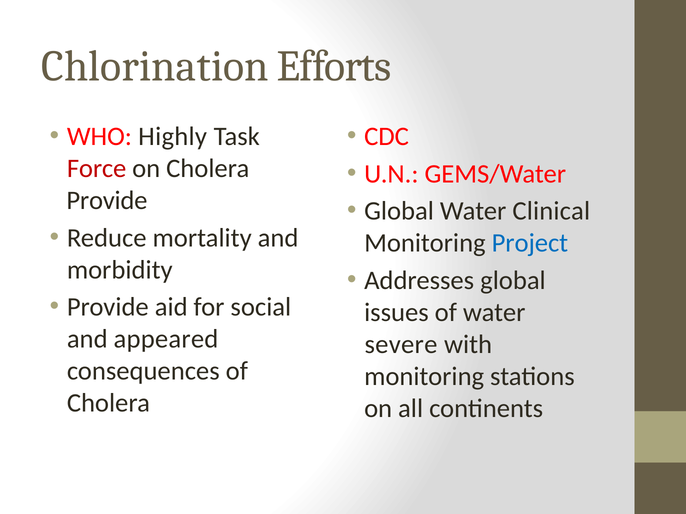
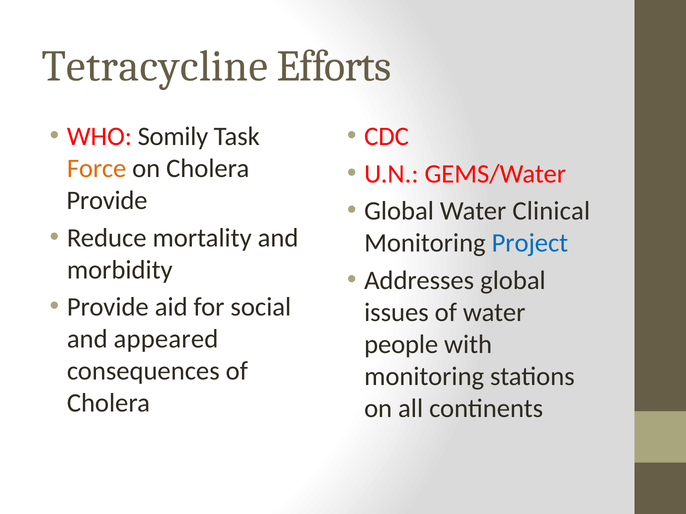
Chlorination: Chlorination -> Tetracycline
Highly: Highly -> Somily
Force colour: red -> orange
severe: severe -> people
